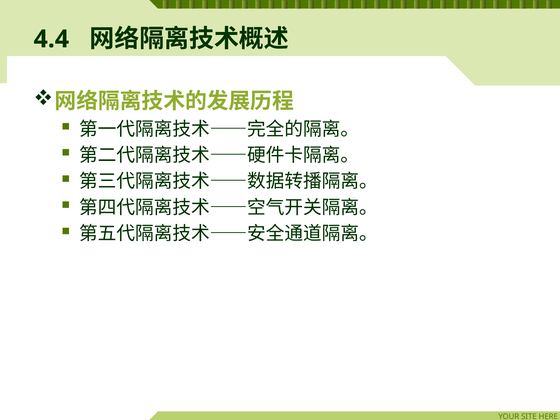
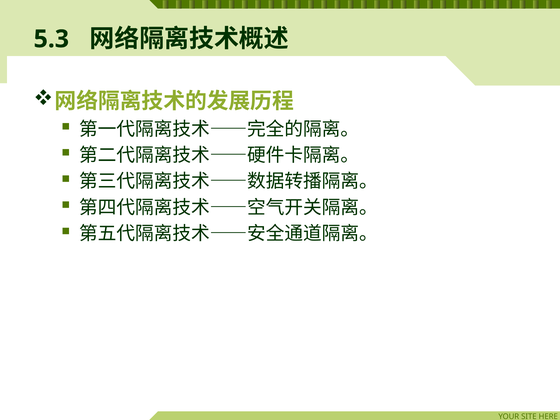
4.4: 4.4 -> 5.3
